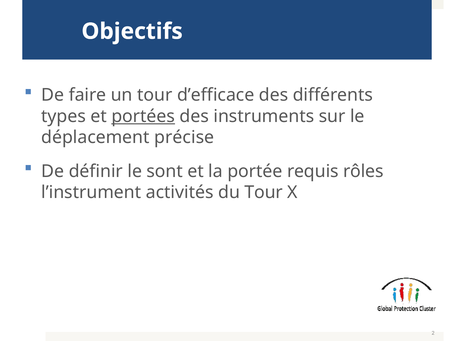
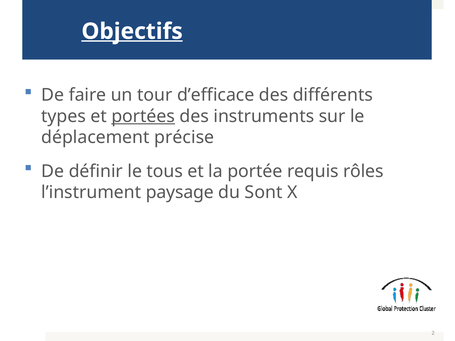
Objectifs underline: none -> present
sont: sont -> tous
activités: activités -> paysage
du Tour: Tour -> Sont
